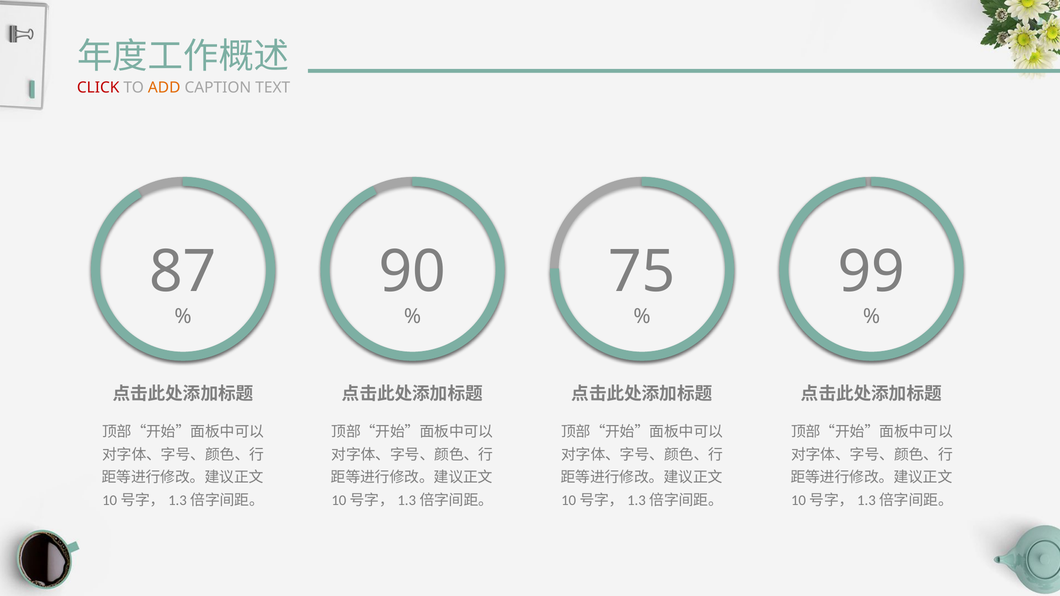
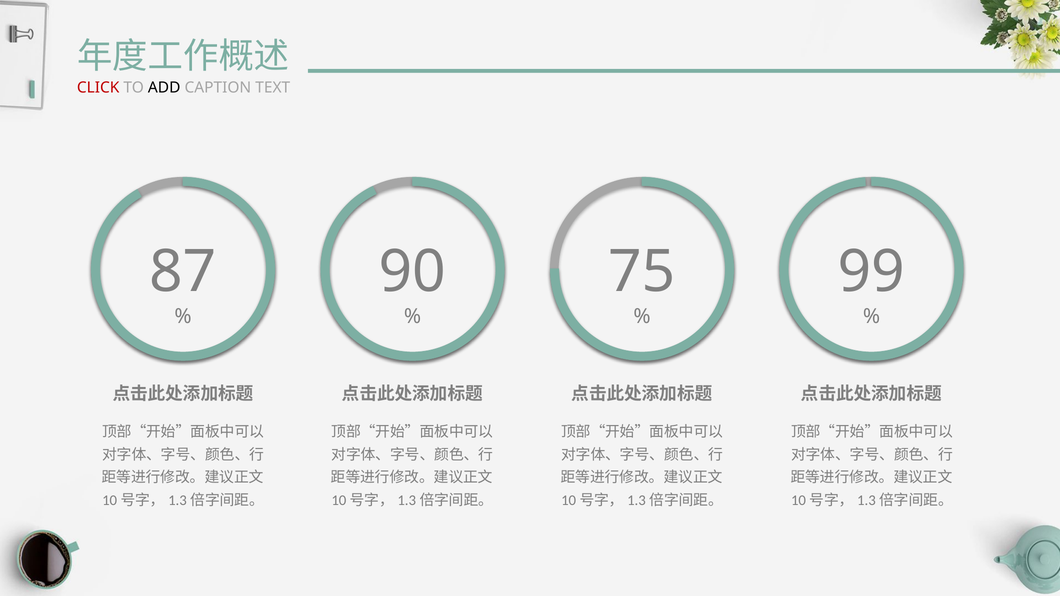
ADD colour: orange -> black
